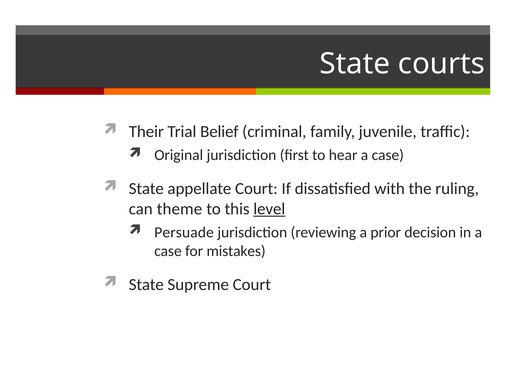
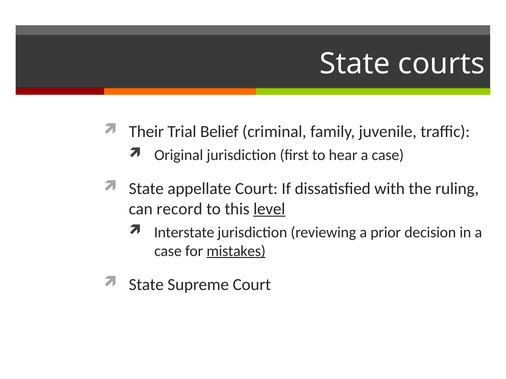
theme: theme -> record
Persuade: Persuade -> Interstate
mistakes underline: none -> present
